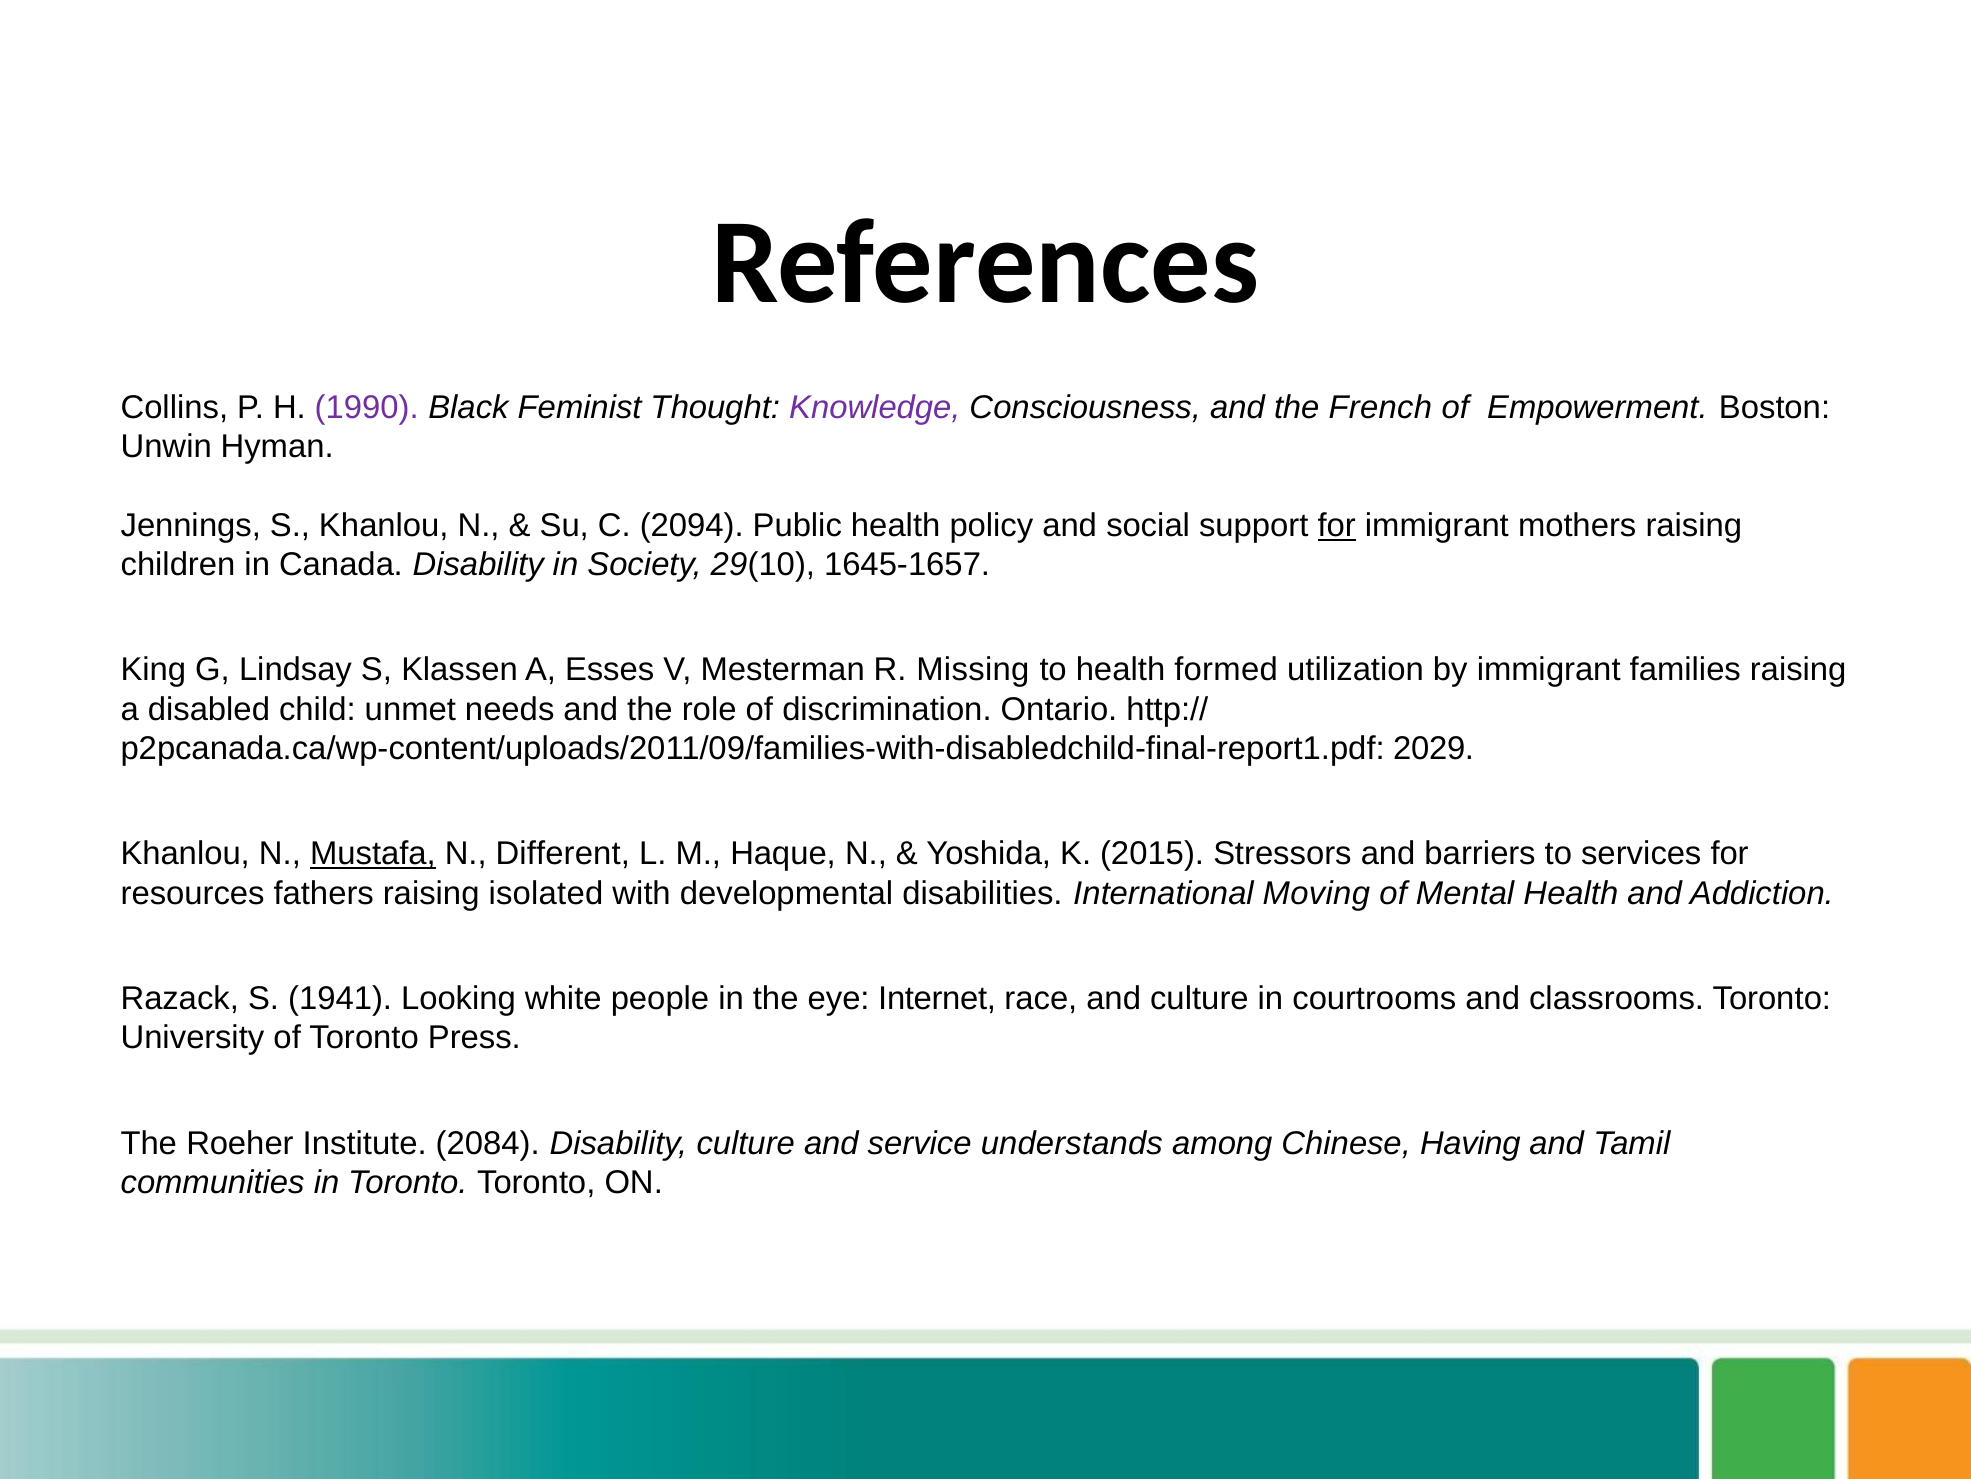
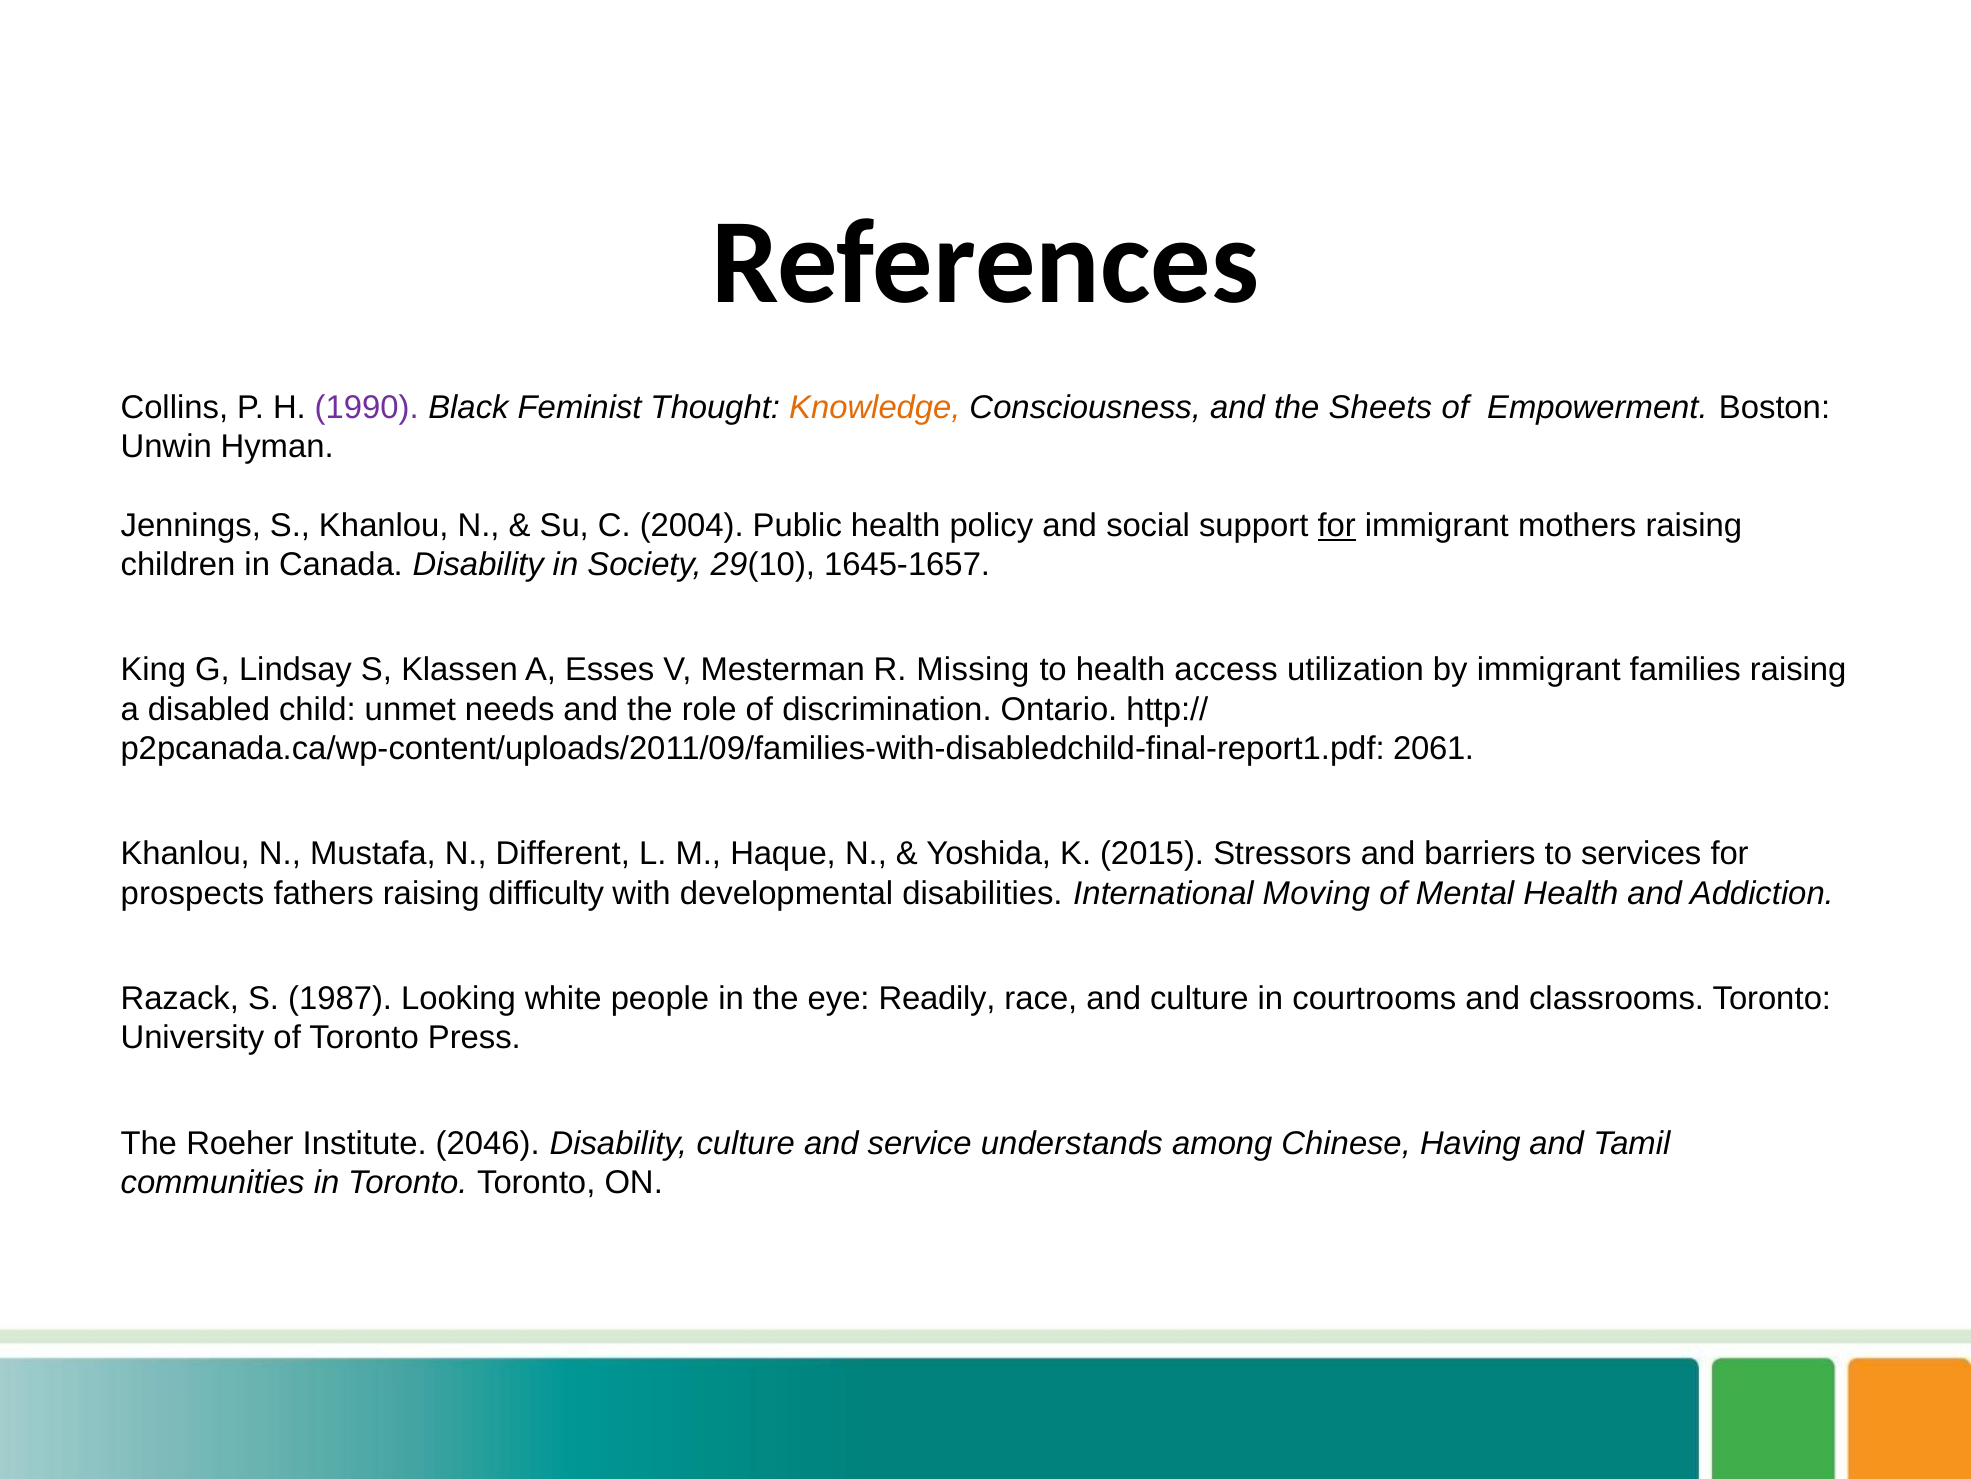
Knowledge colour: purple -> orange
French: French -> Sheets
2094: 2094 -> 2004
formed: formed -> access
2029: 2029 -> 2061
Mustafa underline: present -> none
resources: resources -> prospects
isolated: isolated -> difficulty
1941: 1941 -> 1987
Internet: Internet -> Readily
2084: 2084 -> 2046
